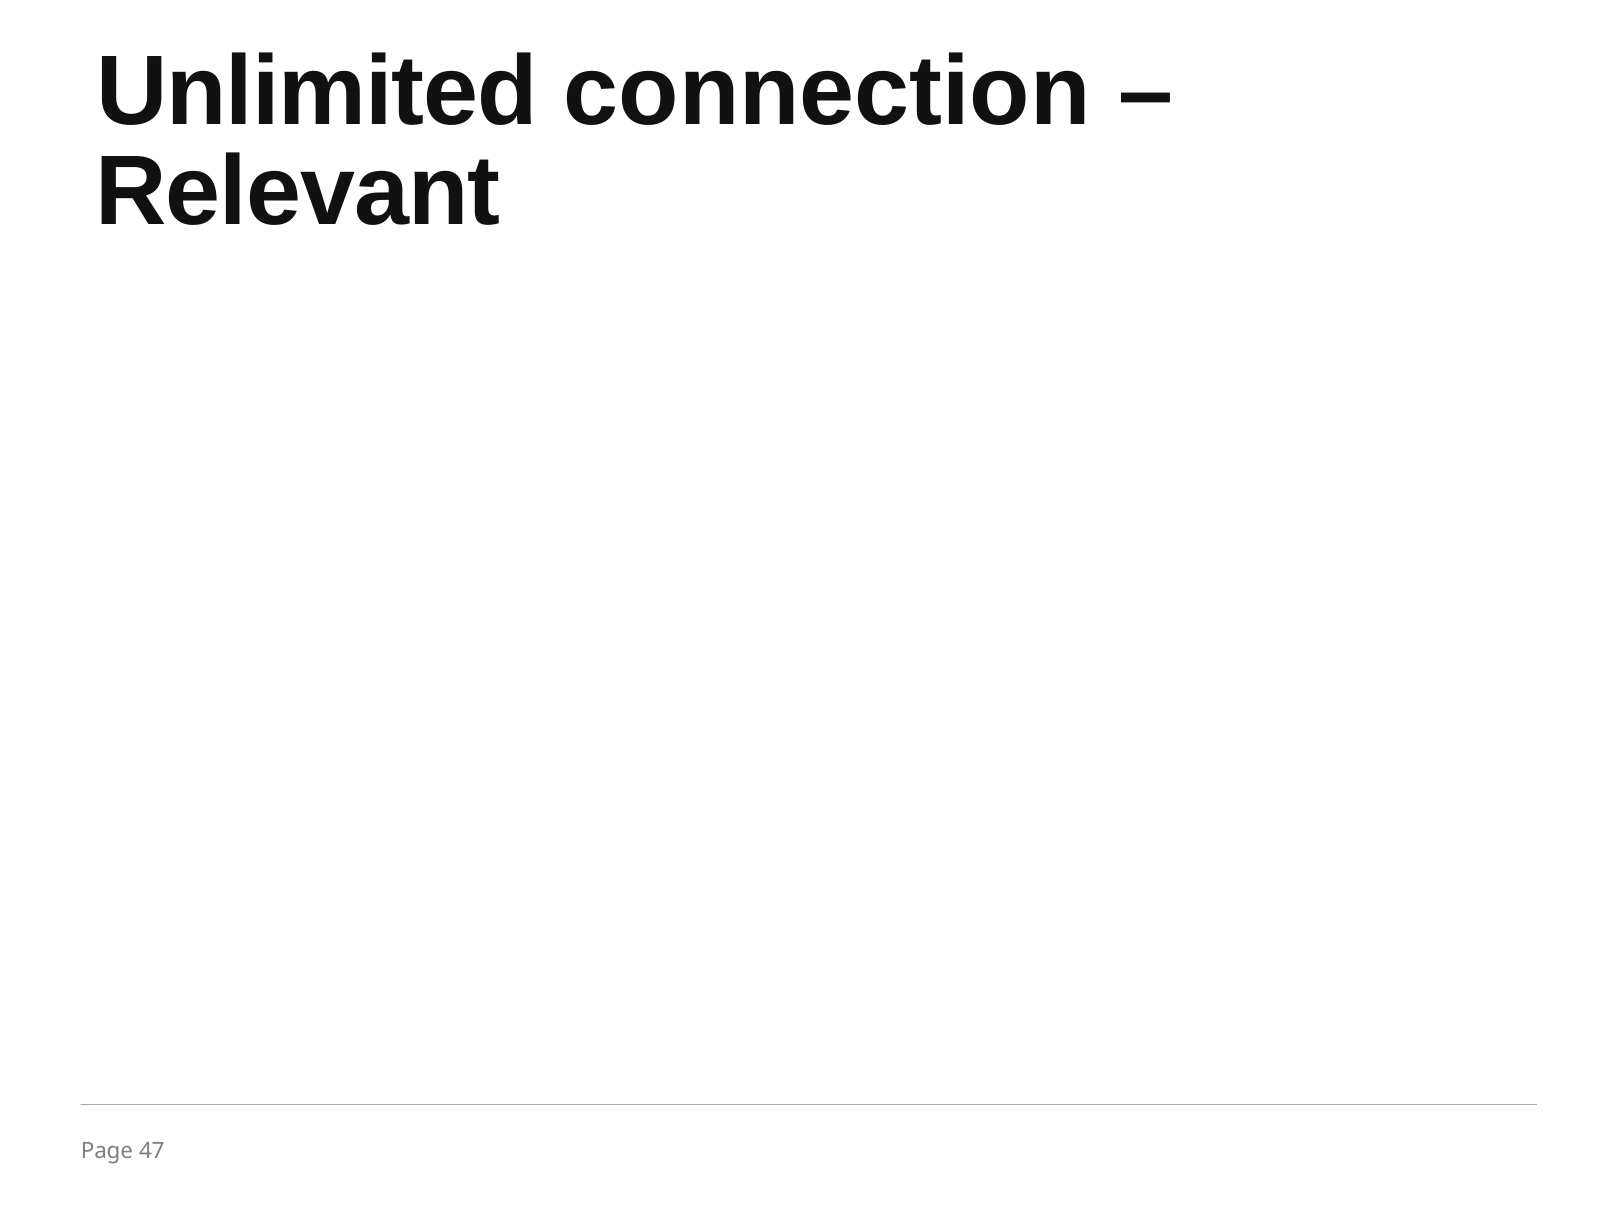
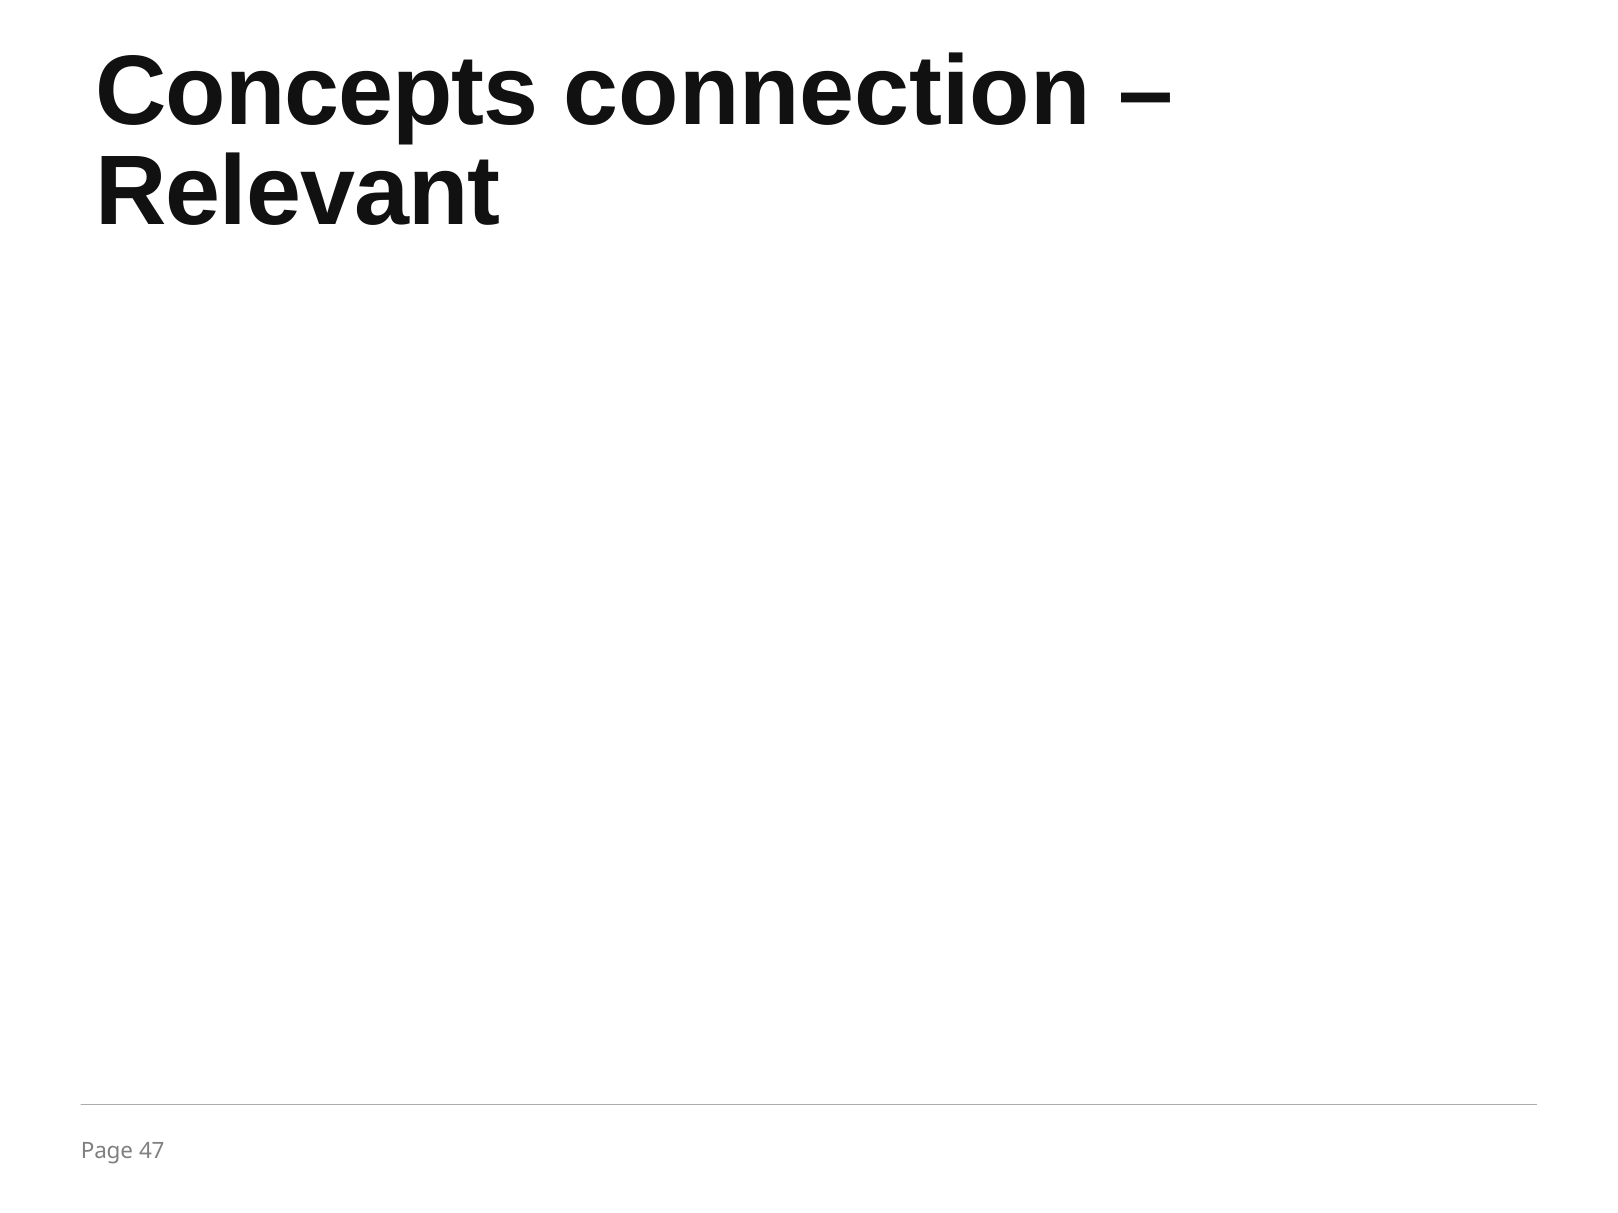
Unlimited: Unlimited -> Concepts
